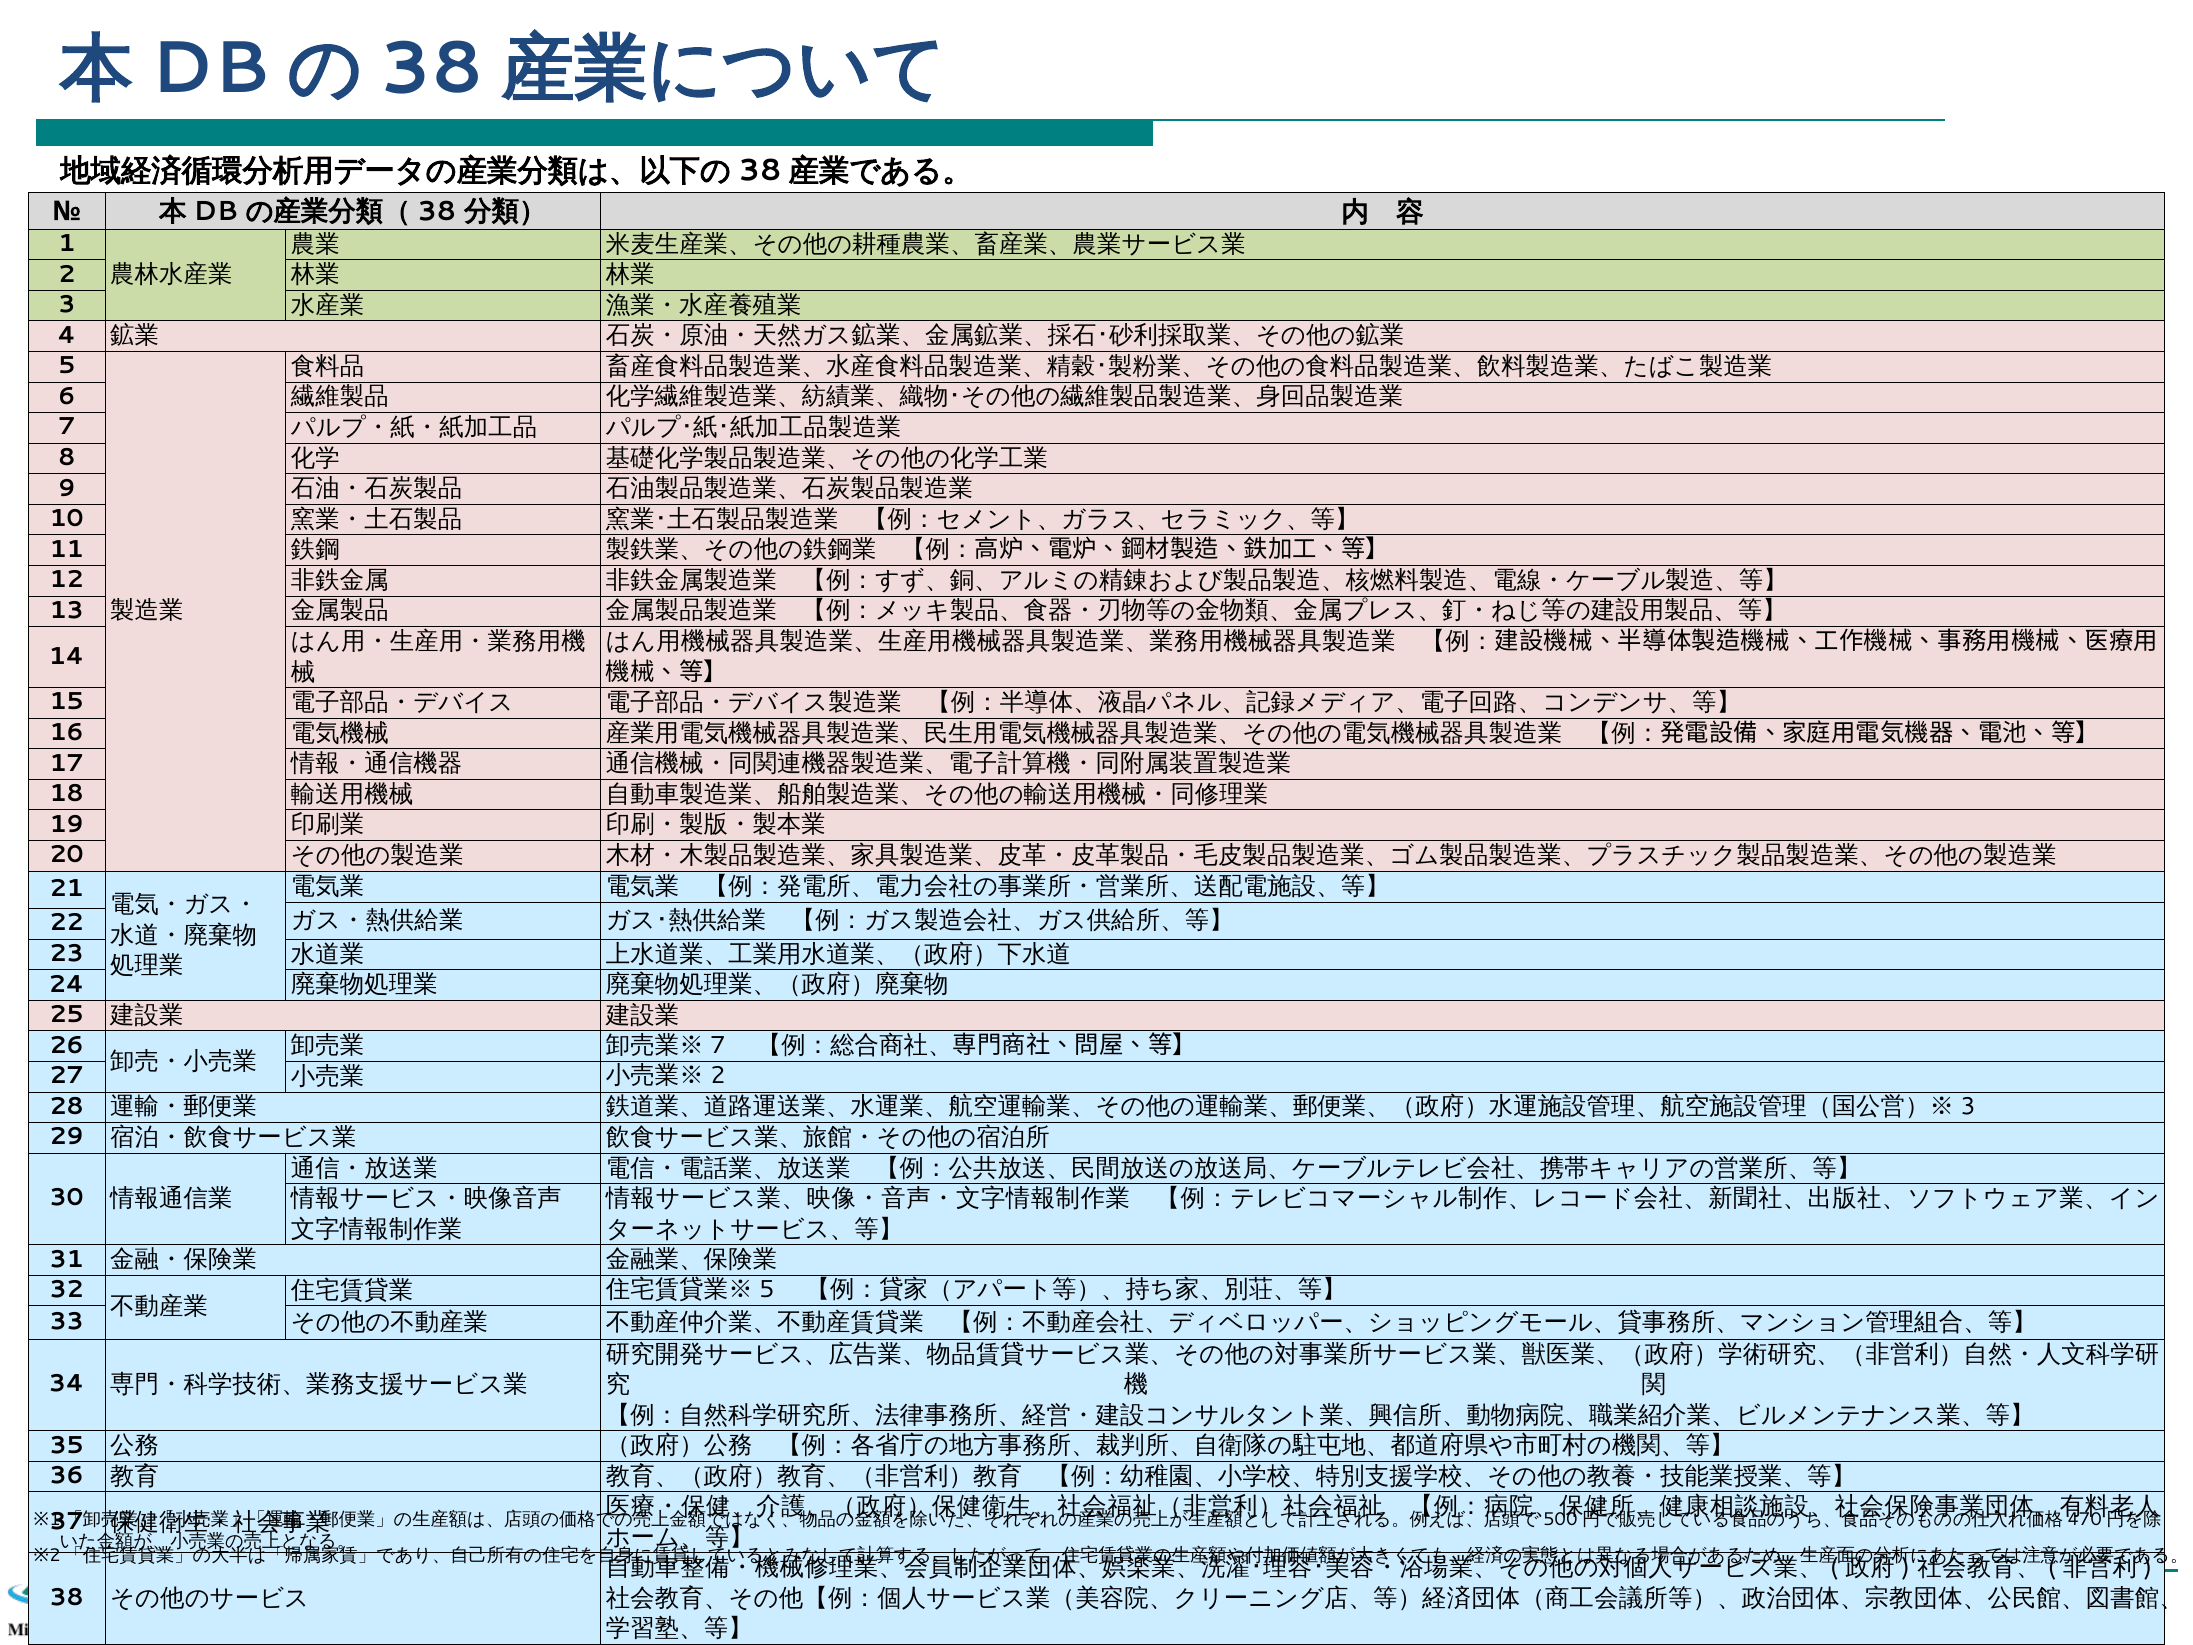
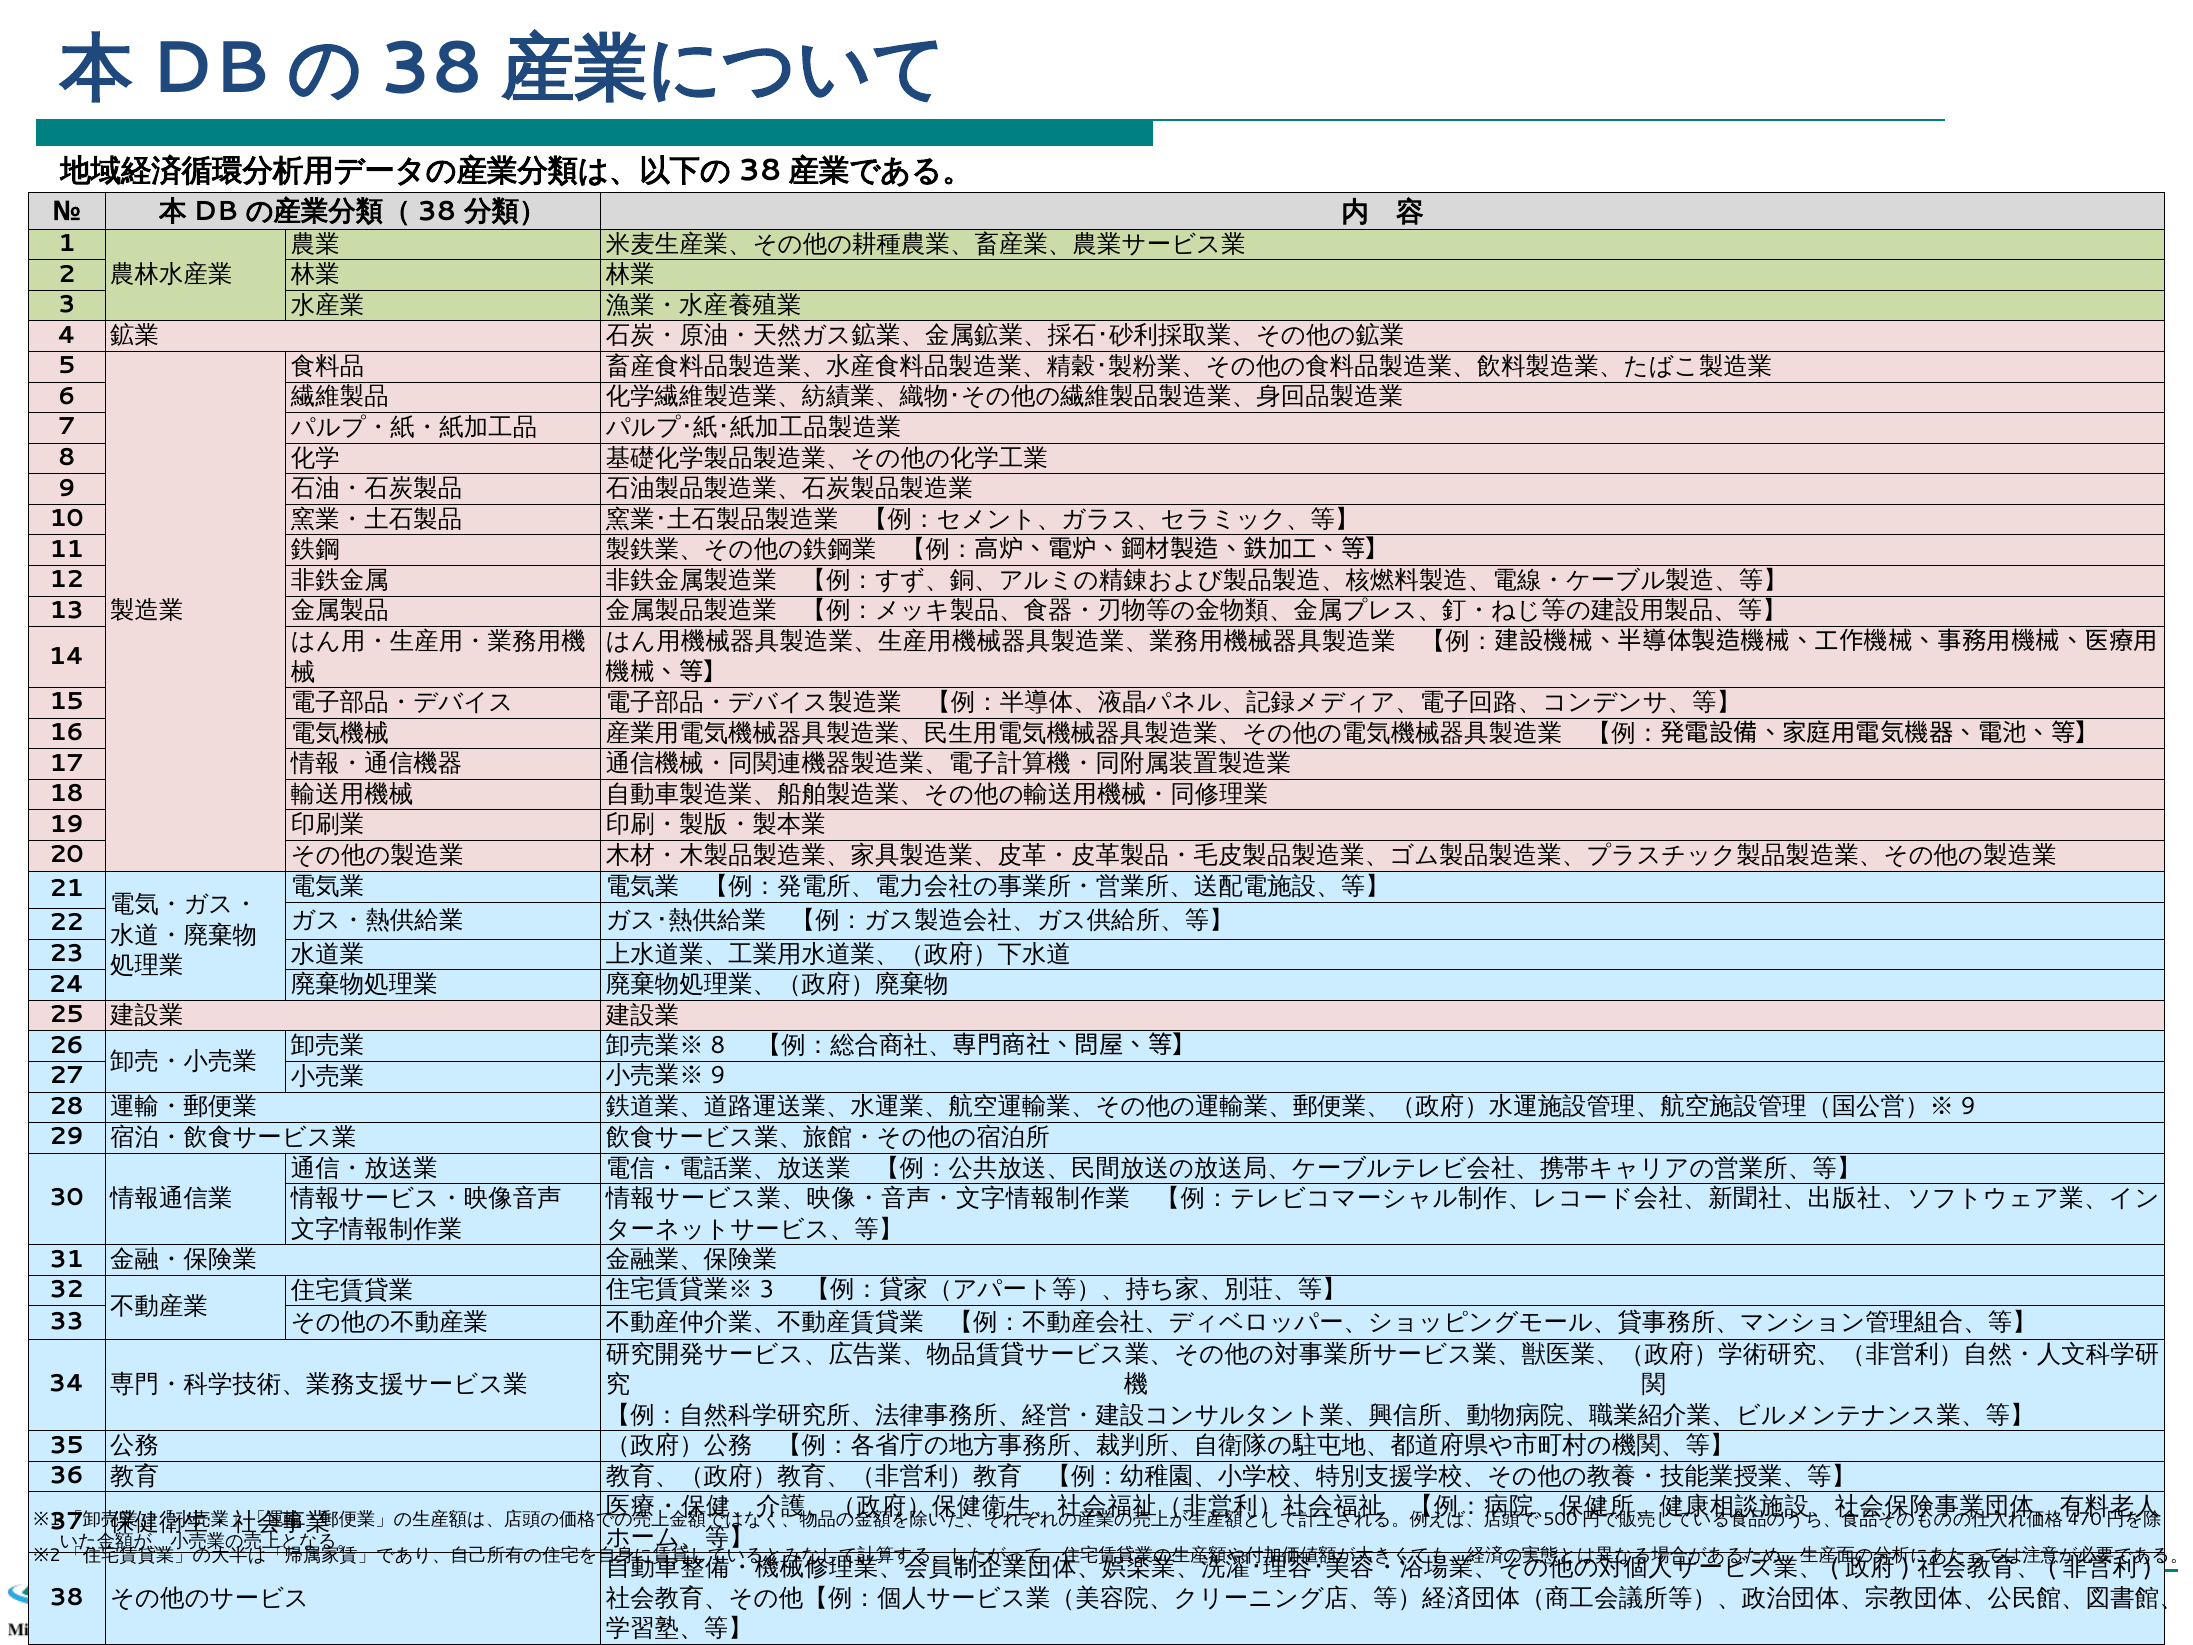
7 at (718, 1045): 7 -> 8
2 at (718, 1076): 2 -> 9
3 at (1968, 1106): 3 -> 9
5 at (767, 1289): 5 -> 3
